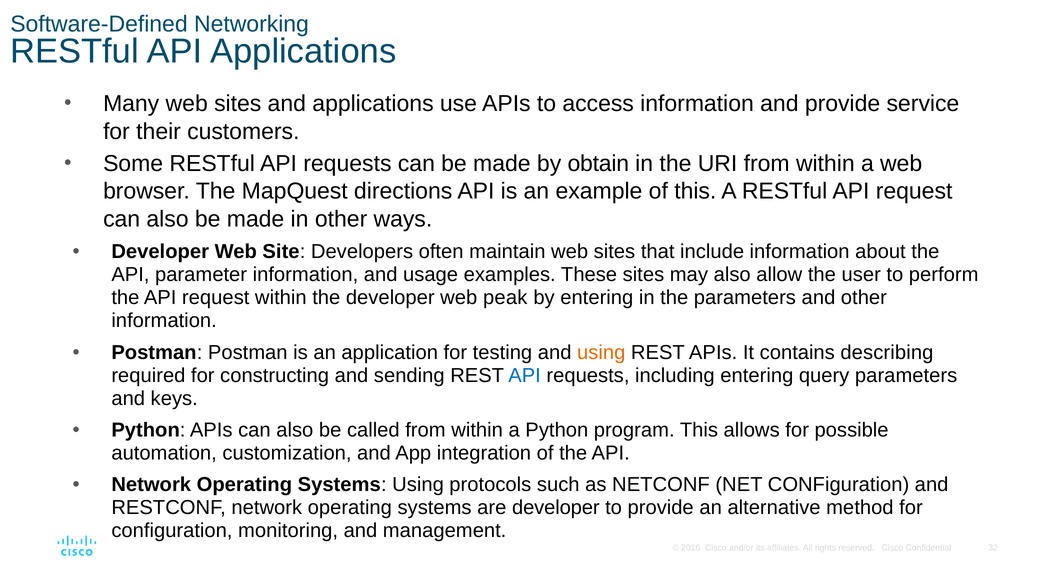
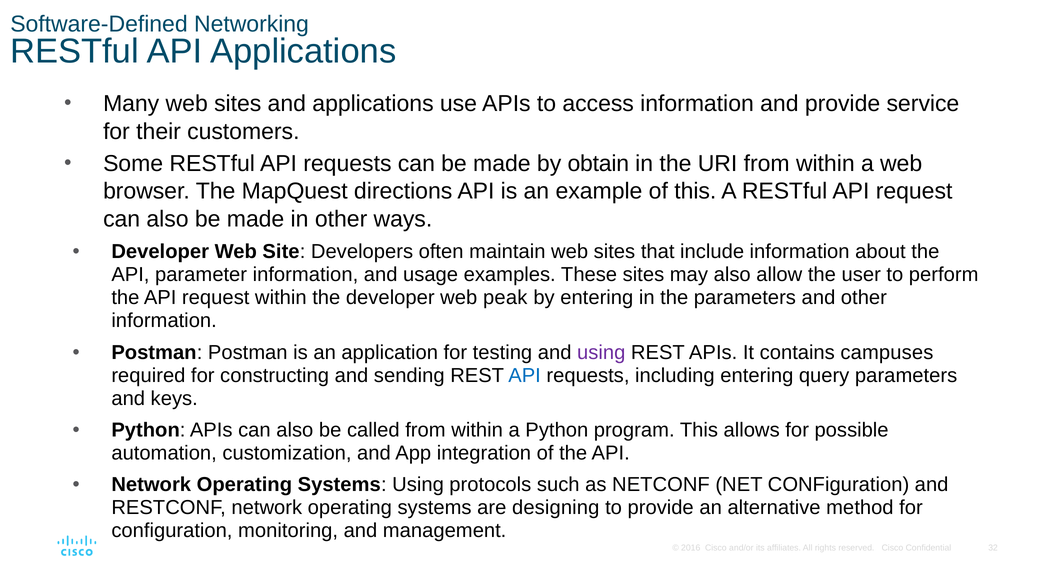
using at (601, 352) colour: orange -> purple
describing: describing -> campuses
are developer: developer -> designing
